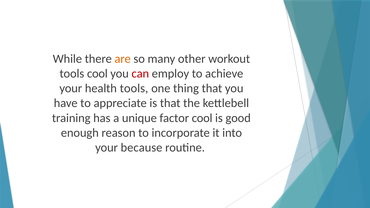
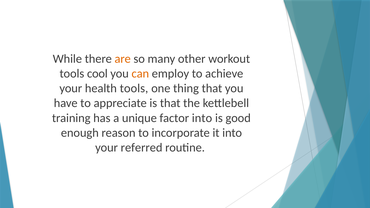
can colour: red -> orange
factor cool: cool -> into
because: because -> referred
